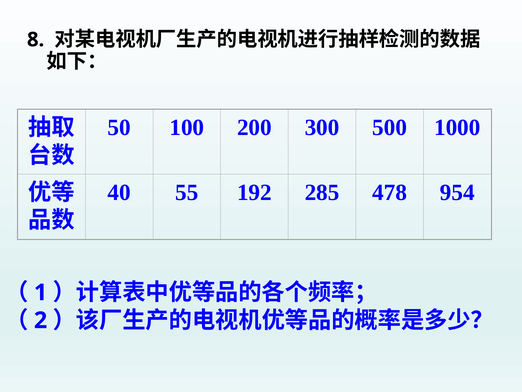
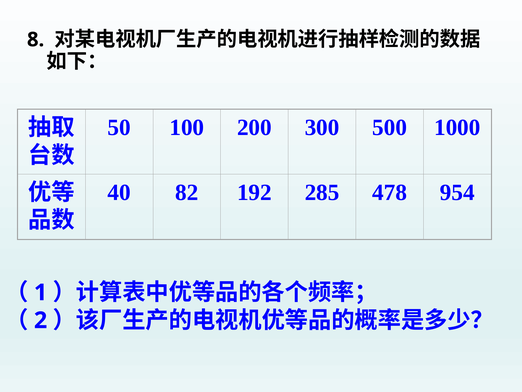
55: 55 -> 82
